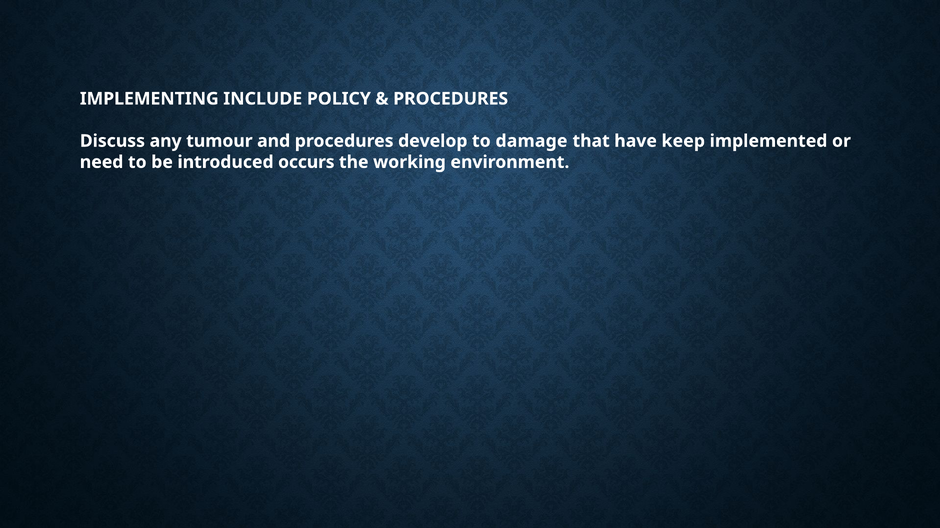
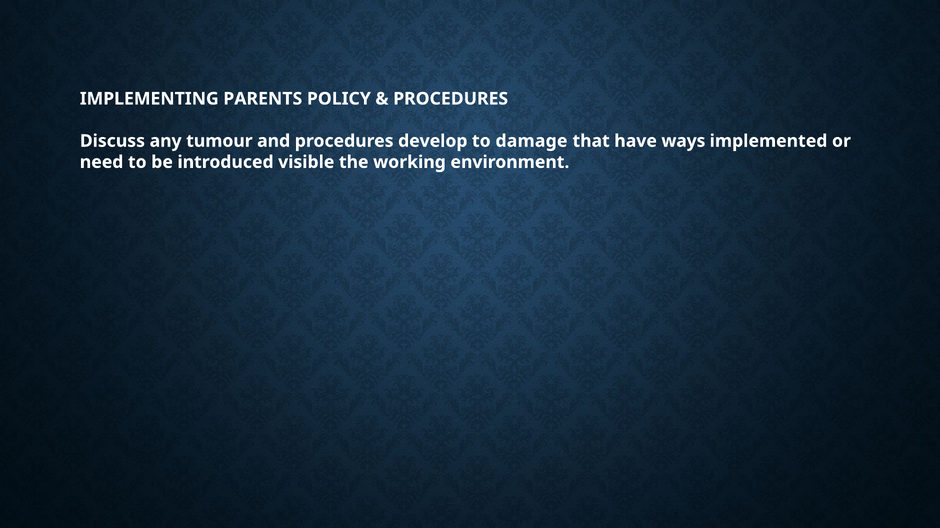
INCLUDE: INCLUDE -> PARENTS
keep: keep -> ways
occurs: occurs -> visible
